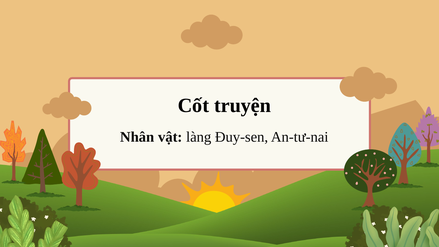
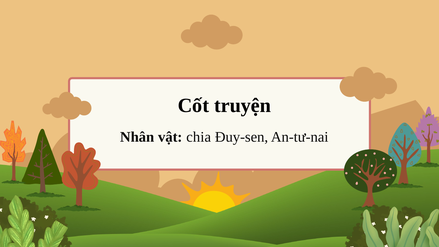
làng: làng -> chia
